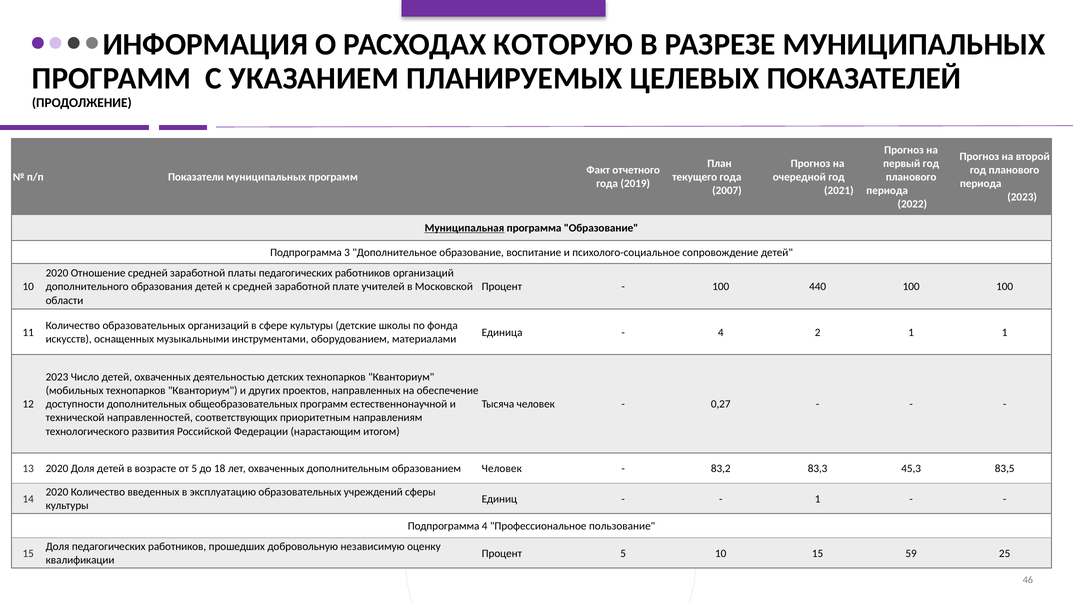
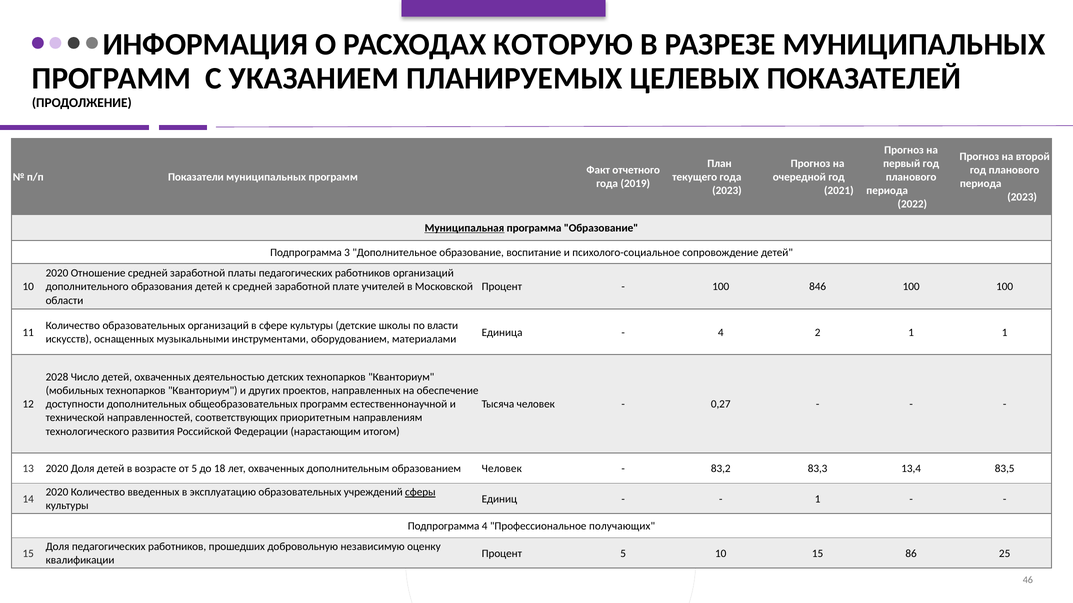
2007 at (727, 191): 2007 -> 2023
440: 440 -> 846
фонда: фонда -> власти
2023 at (57, 378): 2023 -> 2028
45,3: 45,3 -> 13,4
сферы underline: none -> present
пользование: пользование -> получающих
59: 59 -> 86
